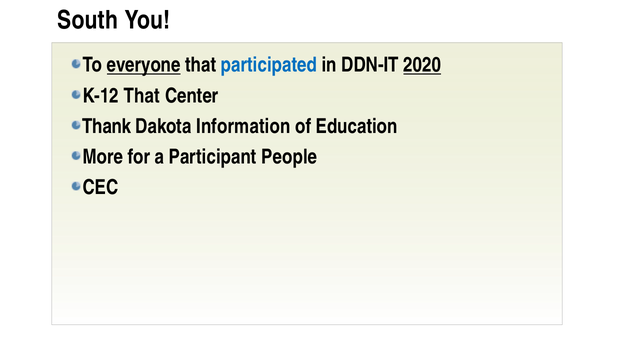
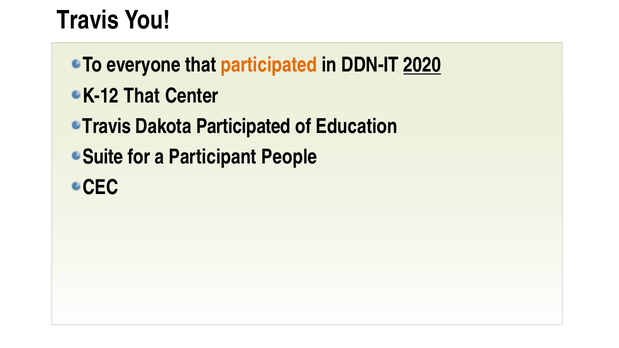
South at (88, 20): South -> Travis
everyone underline: present -> none
participated at (269, 65) colour: blue -> orange
Thank at (107, 126): Thank -> Travis
Dakota Information: Information -> Participated
More: More -> Suite
